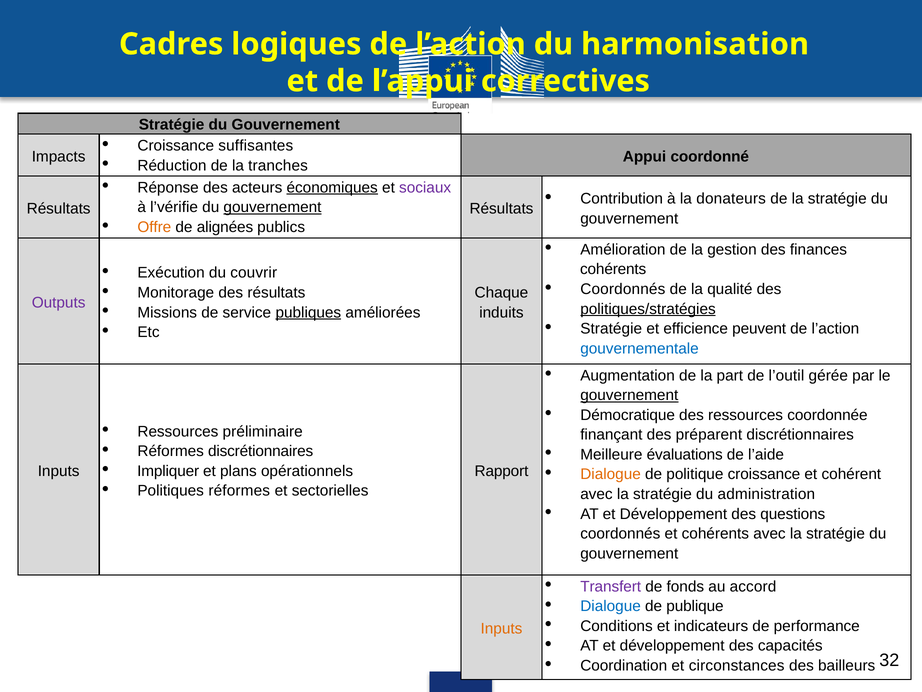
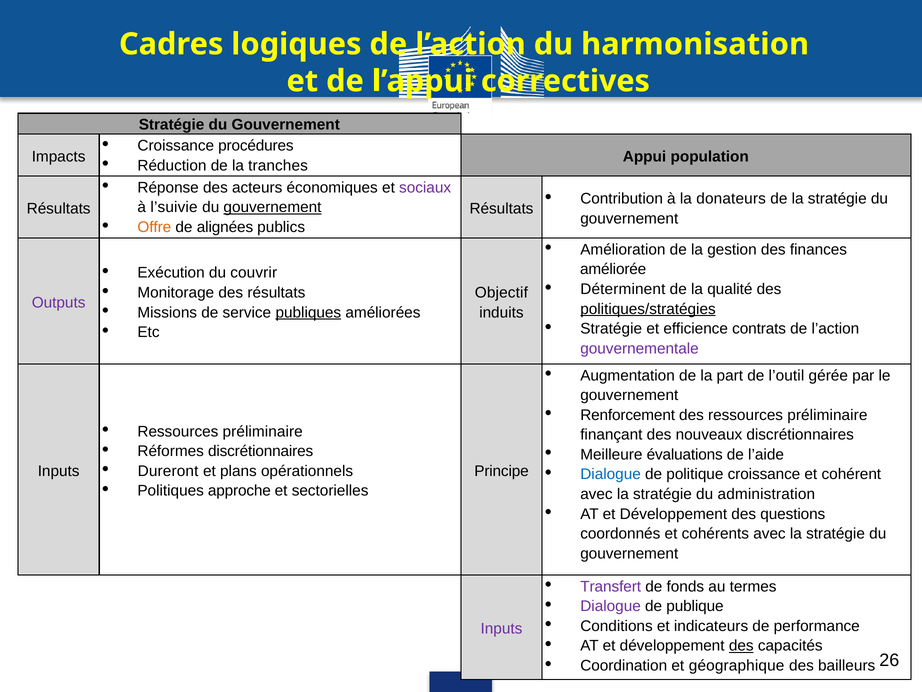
suffisantes: suffisantes -> procédures
coordonné: coordonné -> population
économiques underline: present -> none
l’vérifie: l’vérifie -> l’suivie
cohérents at (613, 269): cohérents -> améliorée
Coordonnés at (623, 289): Coordonnés -> Déterminent
Chaque: Chaque -> Objectif
peuvent: peuvent -> contrats
gouvernementale colour: blue -> purple
gouvernement at (629, 395) underline: present -> none
Démocratique: Démocratique -> Renforcement
des ressources coordonnée: coordonnée -> préliminaire
préparent: préparent -> nouveaux
Impliquer: Impliquer -> Dureront
Rapport: Rapport -> Principe
Dialogue at (611, 474) colour: orange -> blue
Politiques réformes: réformes -> approche
accord: accord -> termes
Dialogue at (611, 606) colour: blue -> purple
Inputs at (501, 628) colour: orange -> purple
des at (741, 645) underline: none -> present
circonstances: circonstances -> géographique
32: 32 -> 26
